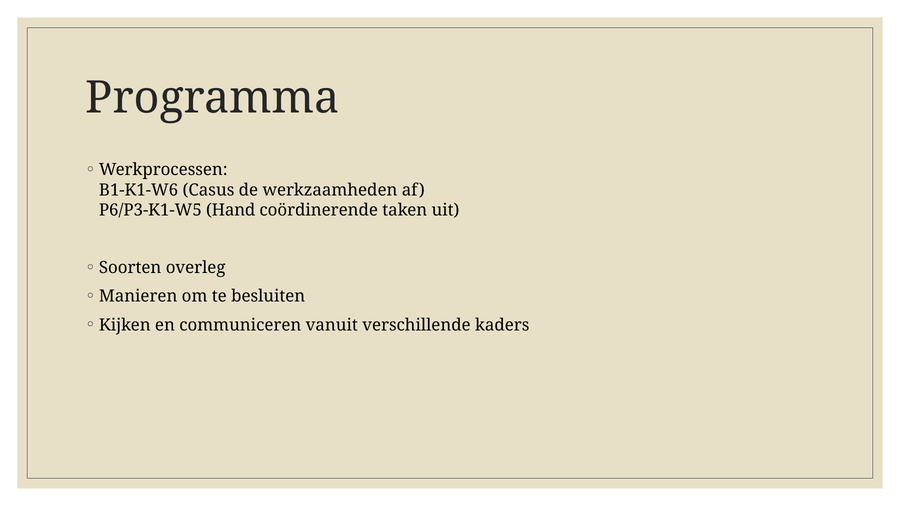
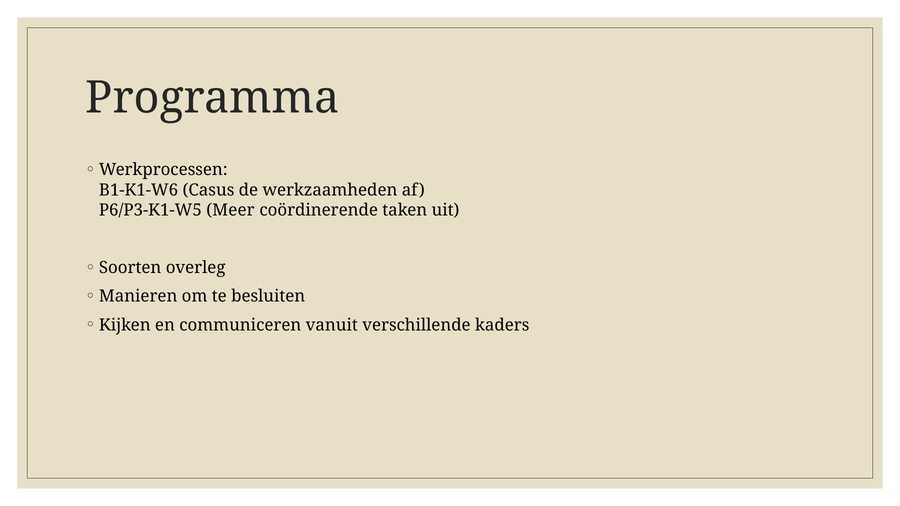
Hand: Hand -> Meer
